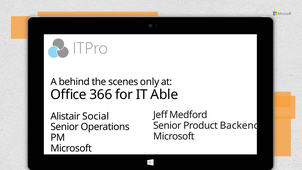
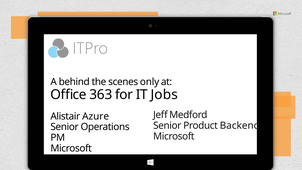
366: 366 -> 363
Able: Able -> Jobs
Social: Social -> Azure
